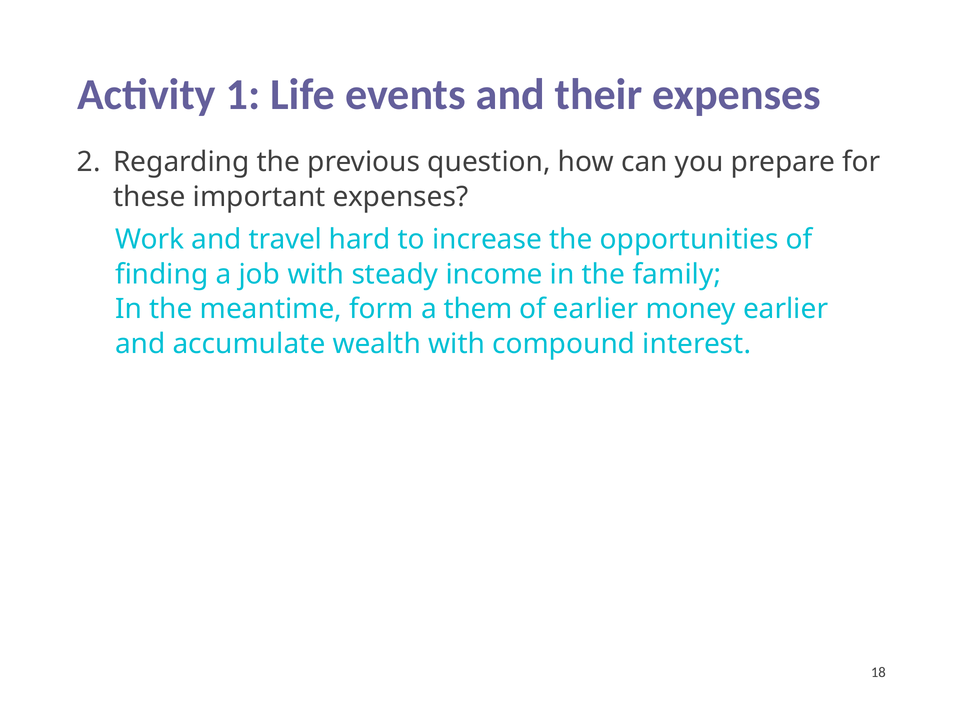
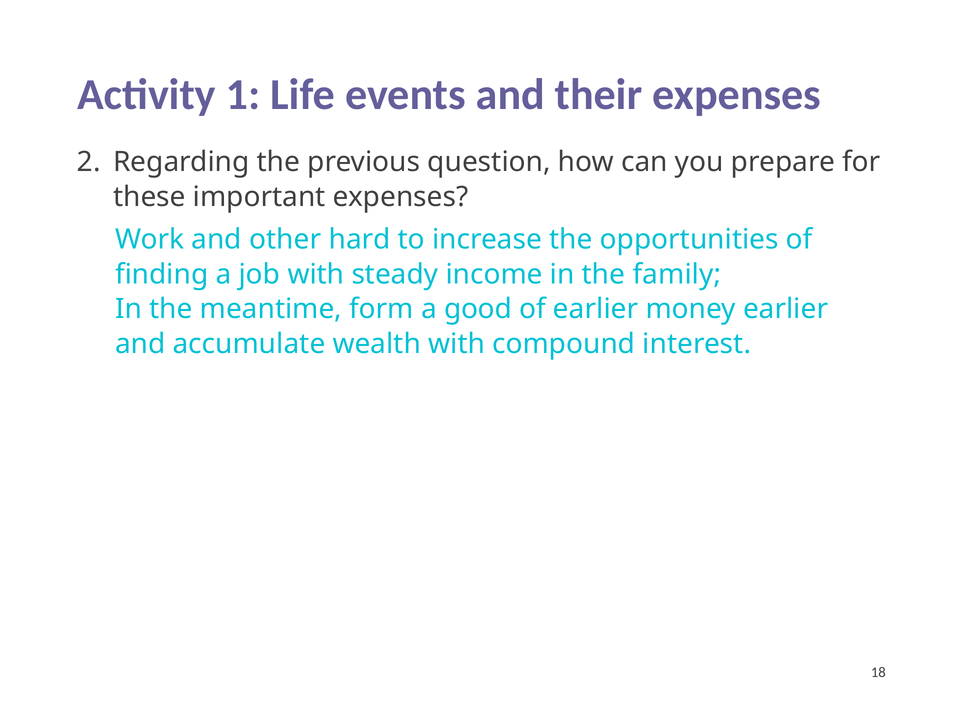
travel: travel -> other
them: them -> good
